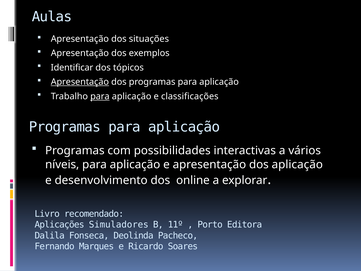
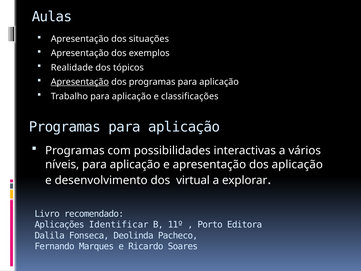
Identificar: Identificar -> Realidade
para at (100, 96) underline: present -> none
online: online -> virtual
Simuladores: Simuladores -> Identificar
